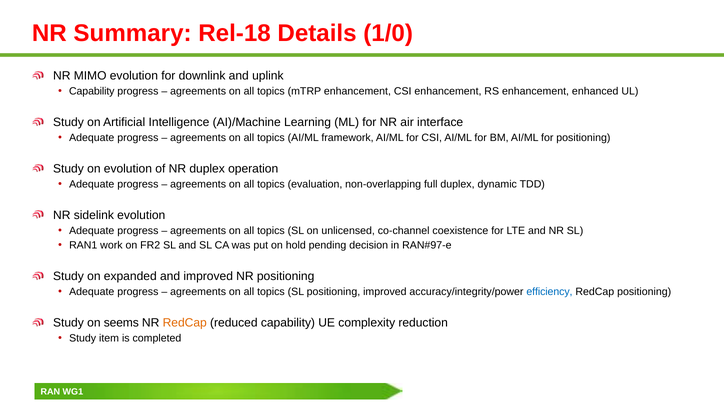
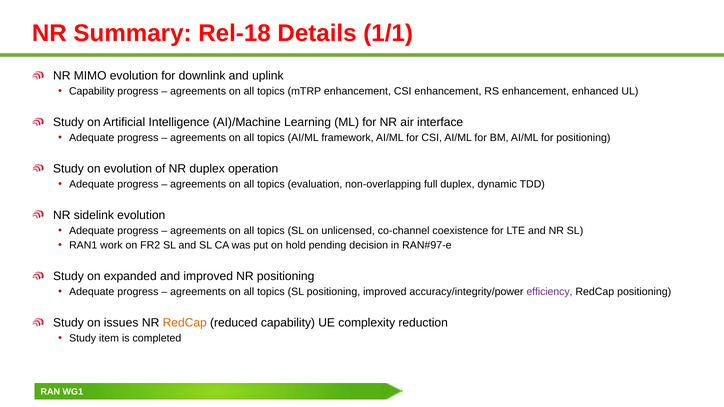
1/0: 1/0 -> 1/1
efficiency colour: blue -> purple
seems: seems -> issues
